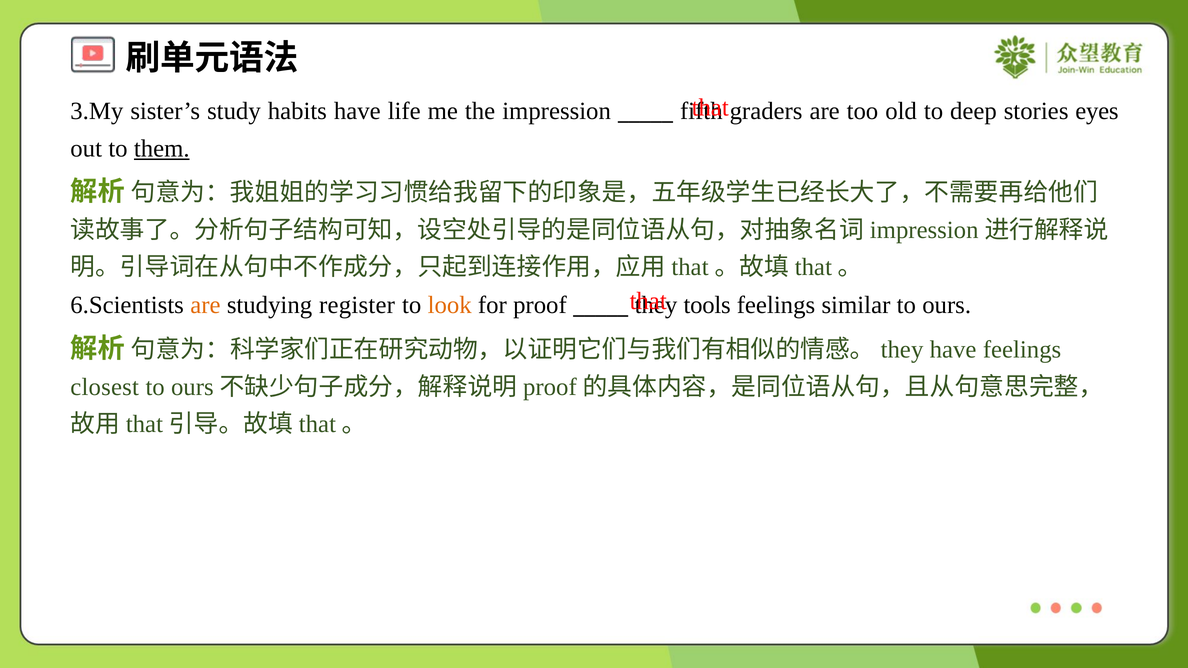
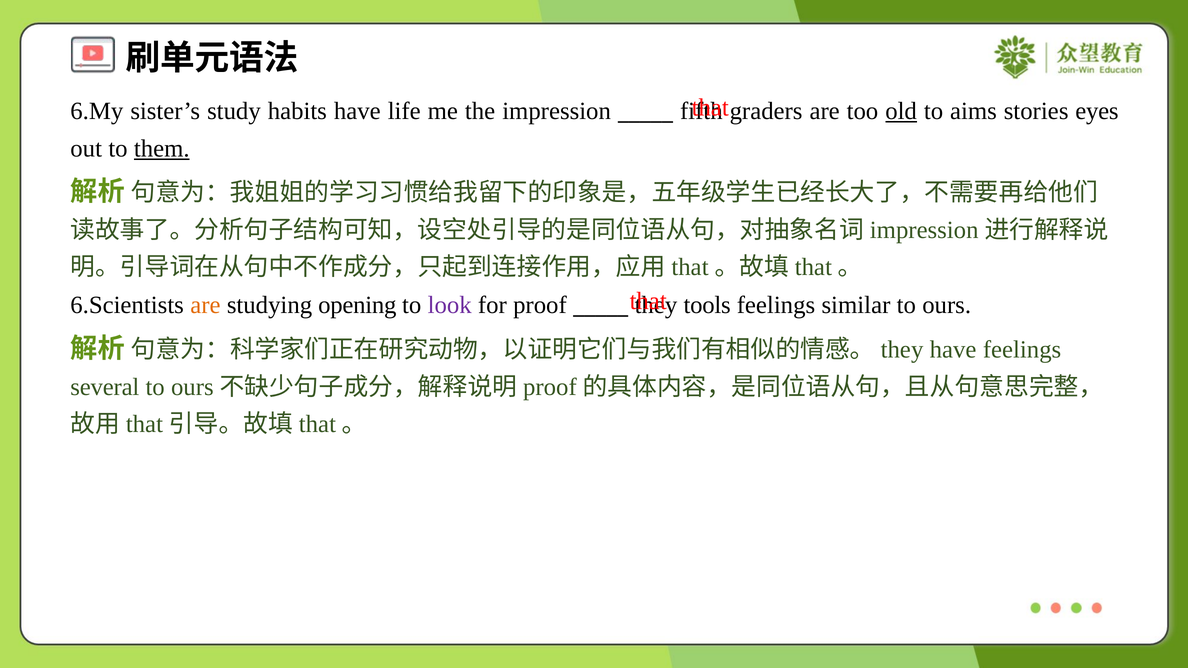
3.My: 3.My -> 6.My
old underline: none -> present
deep: deep -> aims
register: register -> opening
look colour: orange -> purple
closest: closest -> several
